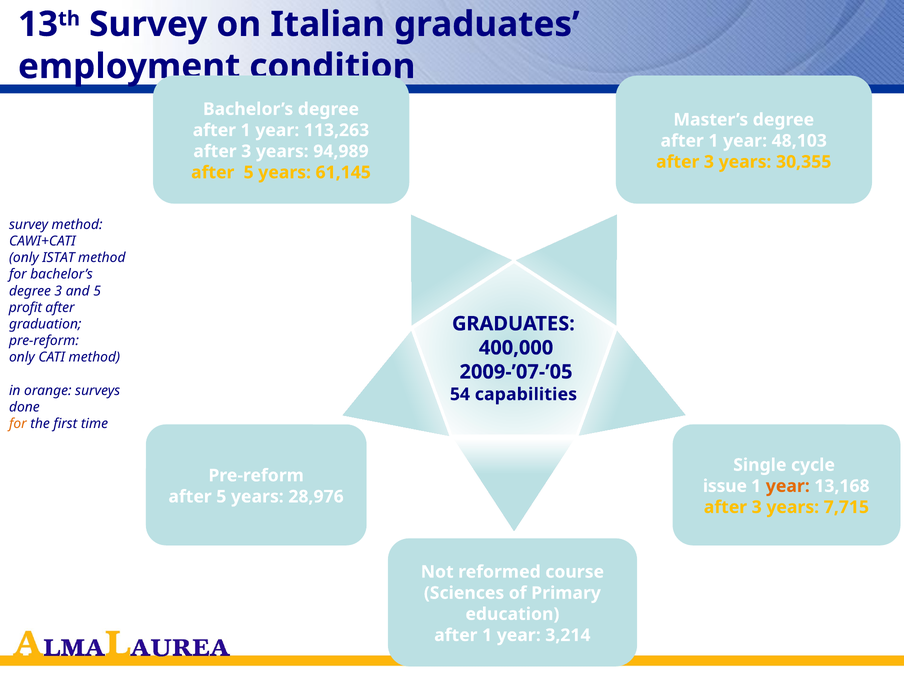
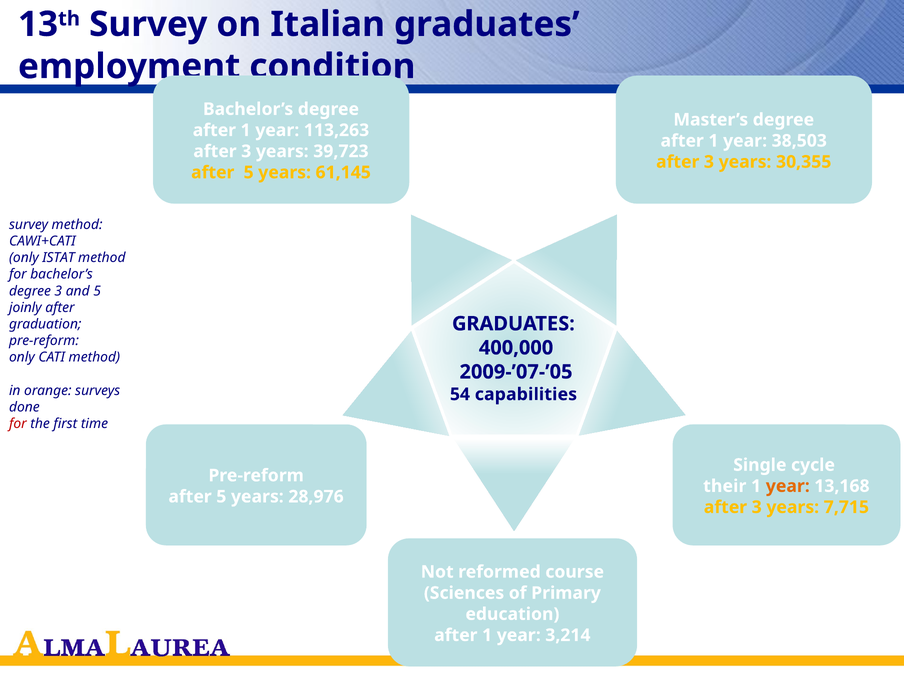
48,103: 48,103 -> 38,503
94,989: 94,989 -> 39,723
profit: profit -> joinly
for at (18, 424) colour: orange -> red
issue: issue -> their
